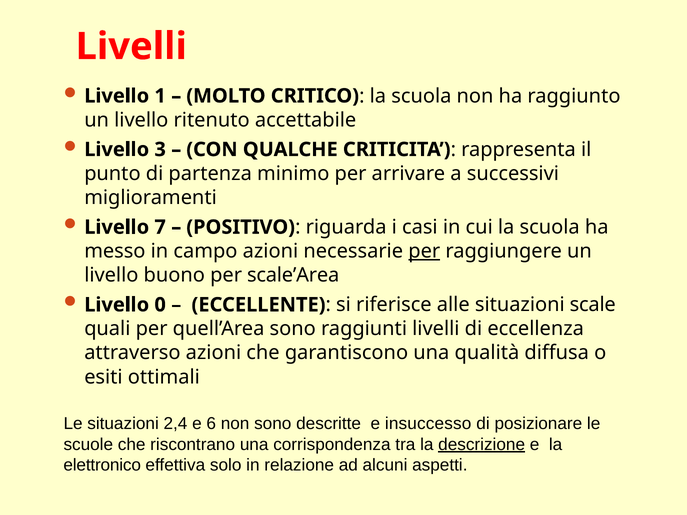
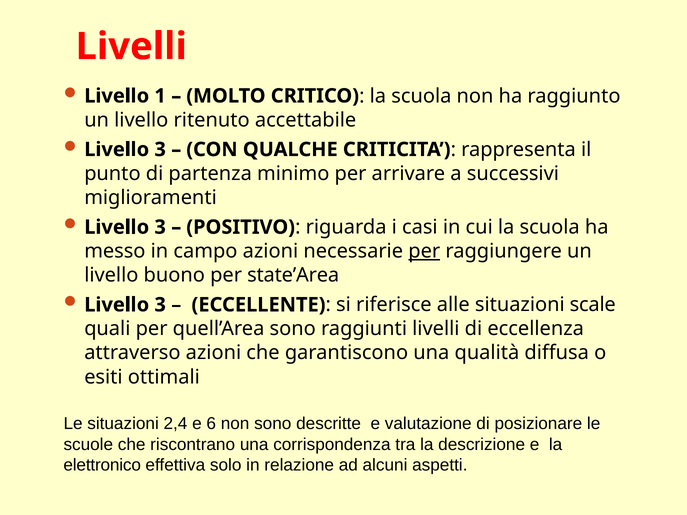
7 at (160, 227): 7 -> 3
scale’Area: scale’Area -> state’Area
0 at (160, 305): 0 -> 3
insuccesso: insuccesso -> valutazione
descrizione underline: present -> none
